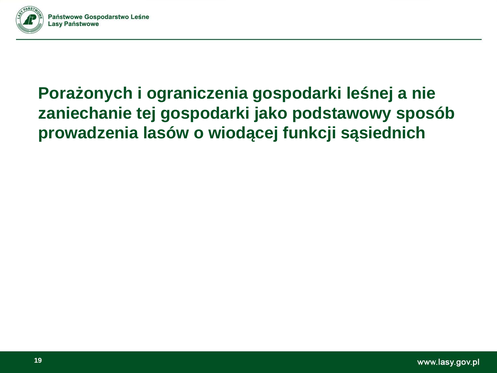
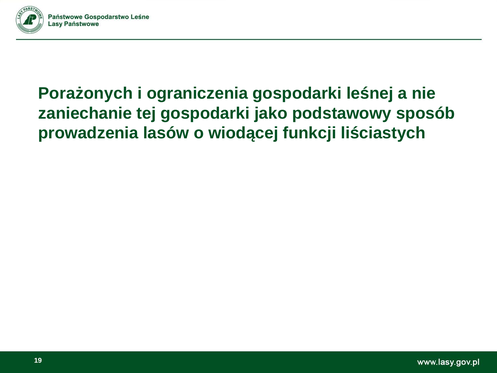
sąsiednich: sąsiednich -> liściastych
